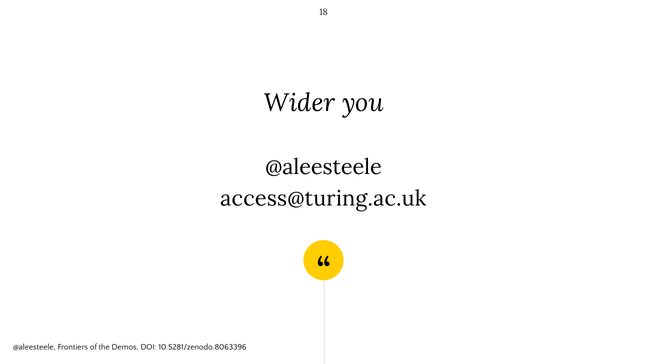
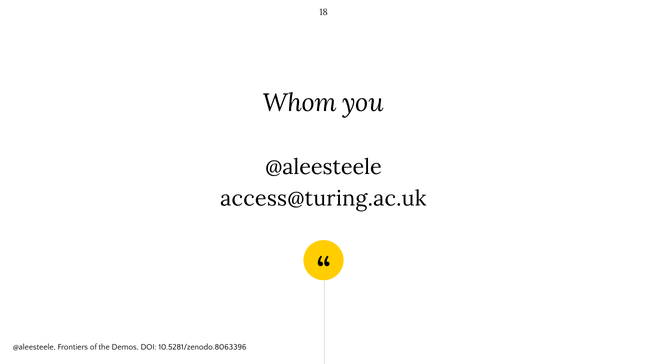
Wider: Wider -> Whom
